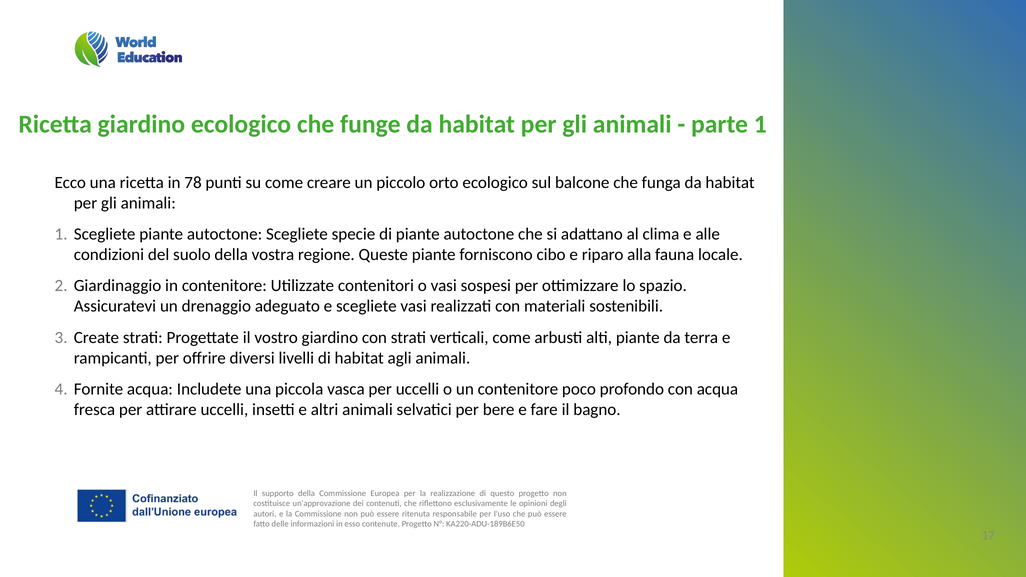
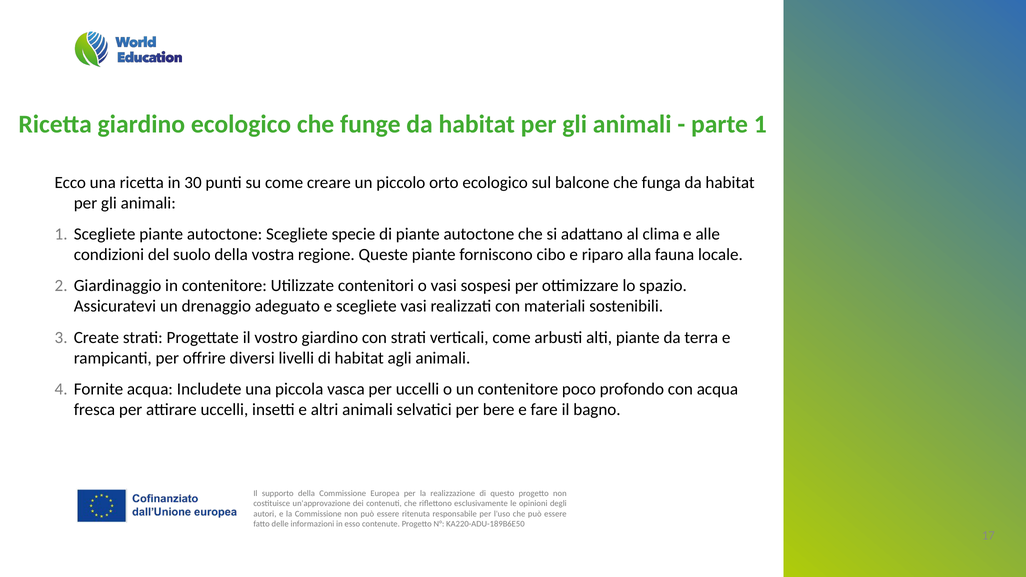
78: 78 -> 30
